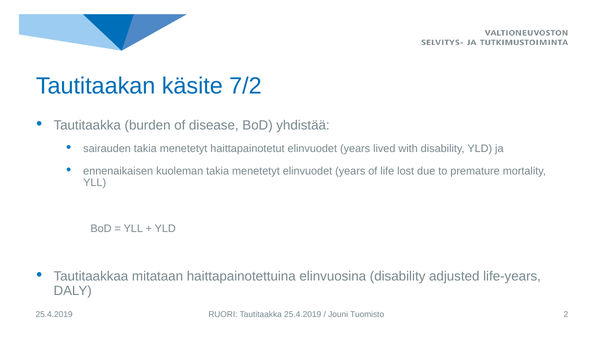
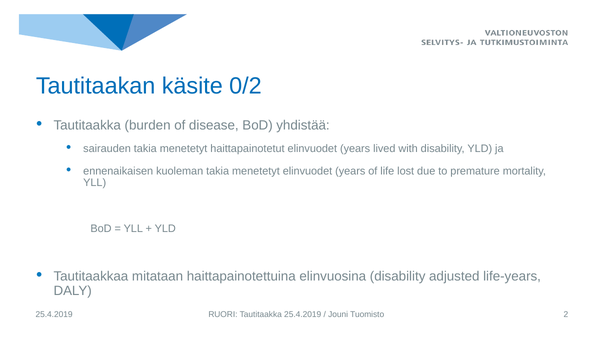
7/2: 7/2 -> 0/2
